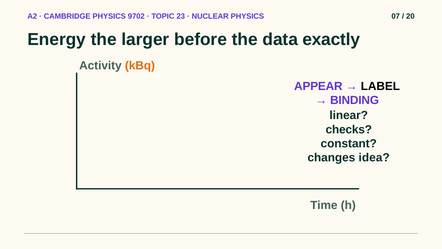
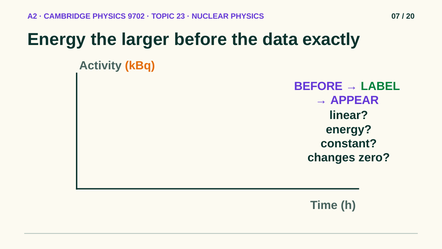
APPEAR at (318, 86): APPEAR -> BEFORE
LABEL colour: black -> green
BINDING: BINDING -> APPEAR
checks at (349, 129): checks -> energy
idea: idea -> zero
